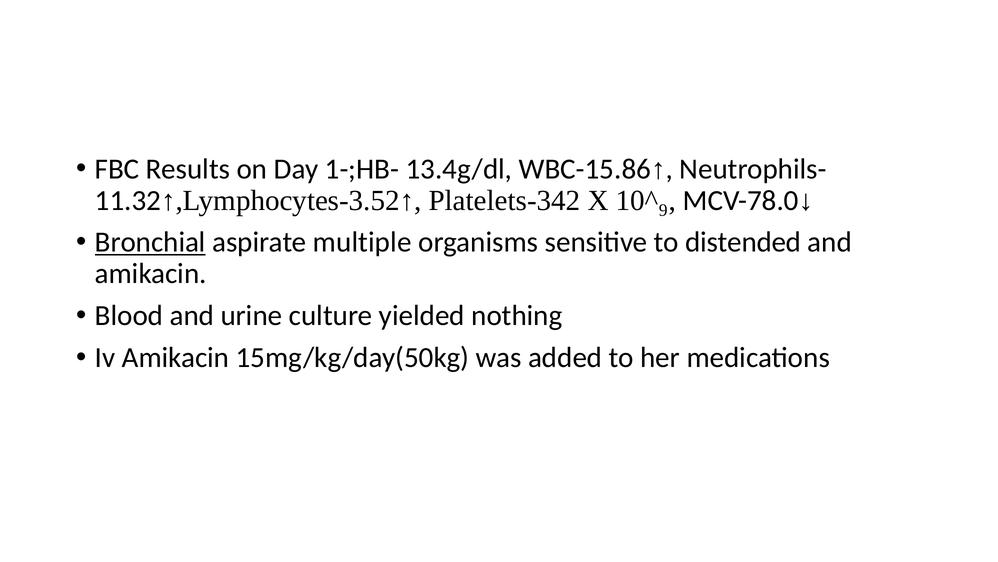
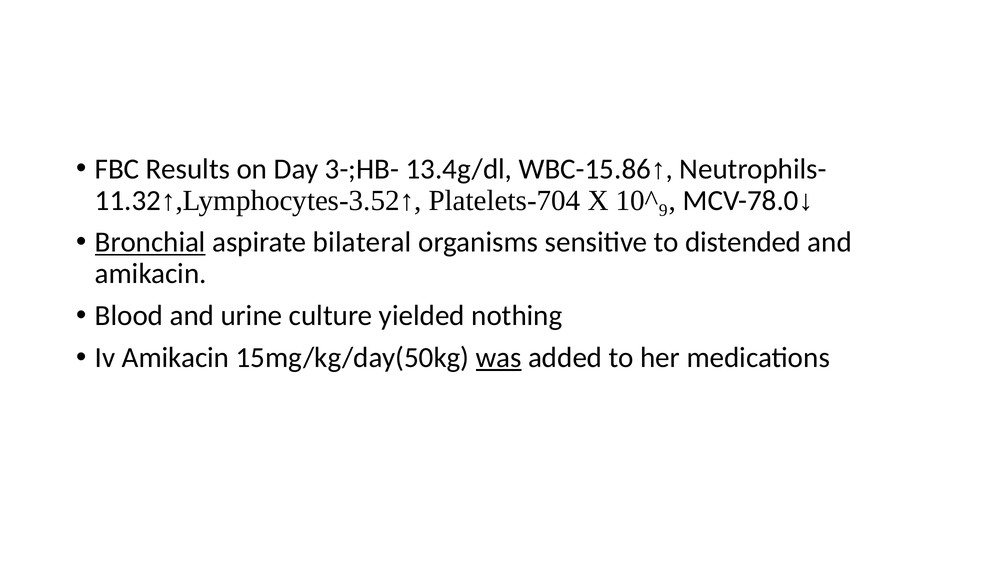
1-;HB-: 1-;HB- -> 3-;HB-
Platelets-342: Platelets-342 -> Platelets-704
multiple: multiple -> bilateral
was underline: none -> present
